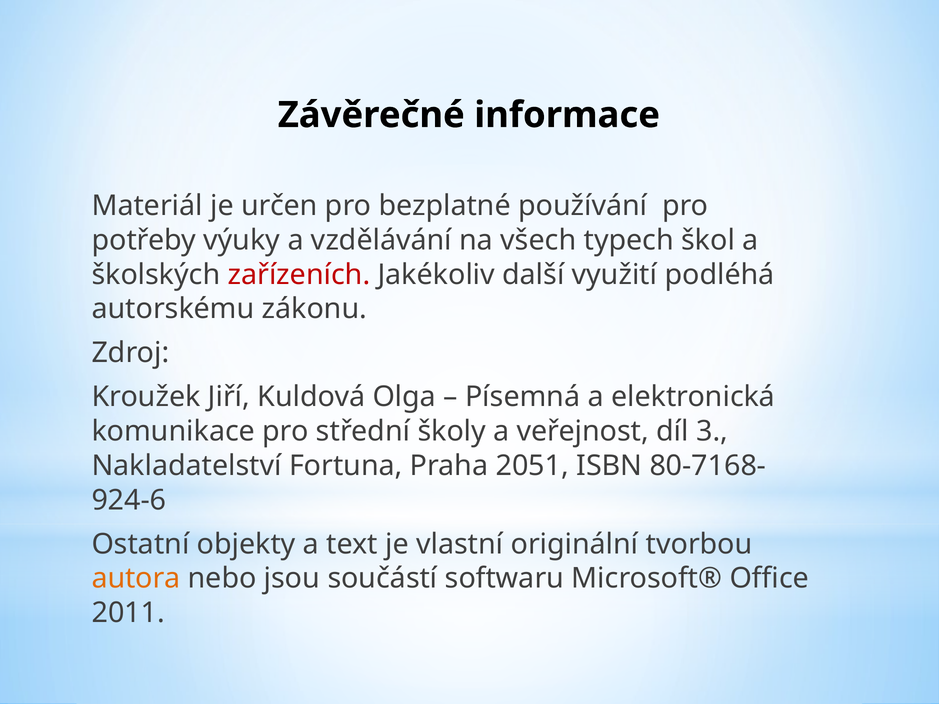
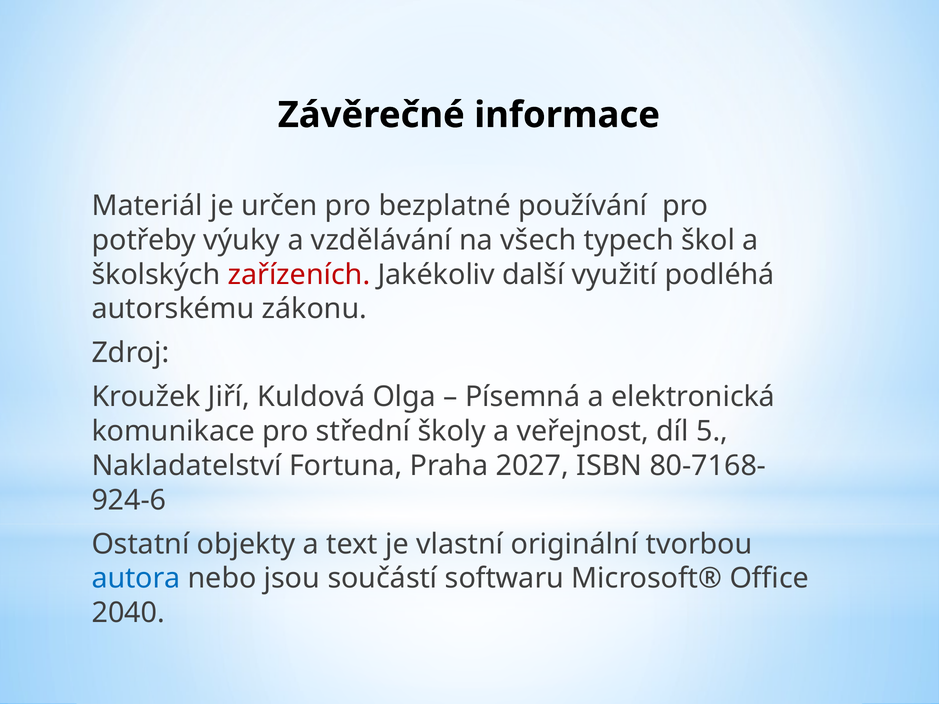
3: 3 -> 5
2051: 2051 -> 2027
autora colour: orange -> blue
2011: 2011 -> 2040
